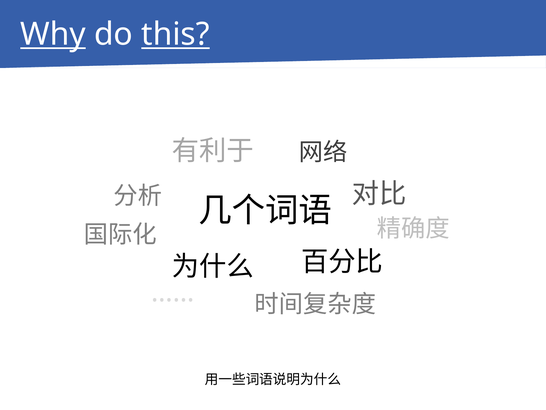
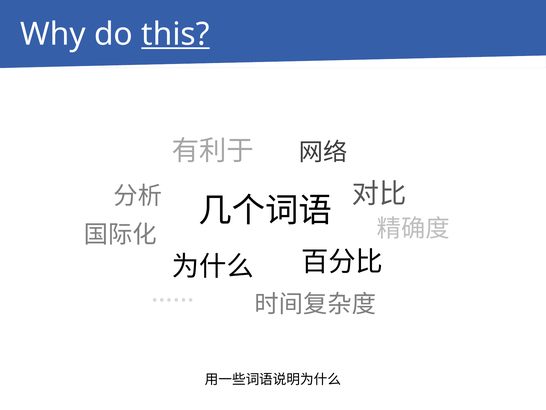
Why underline: present -> none
